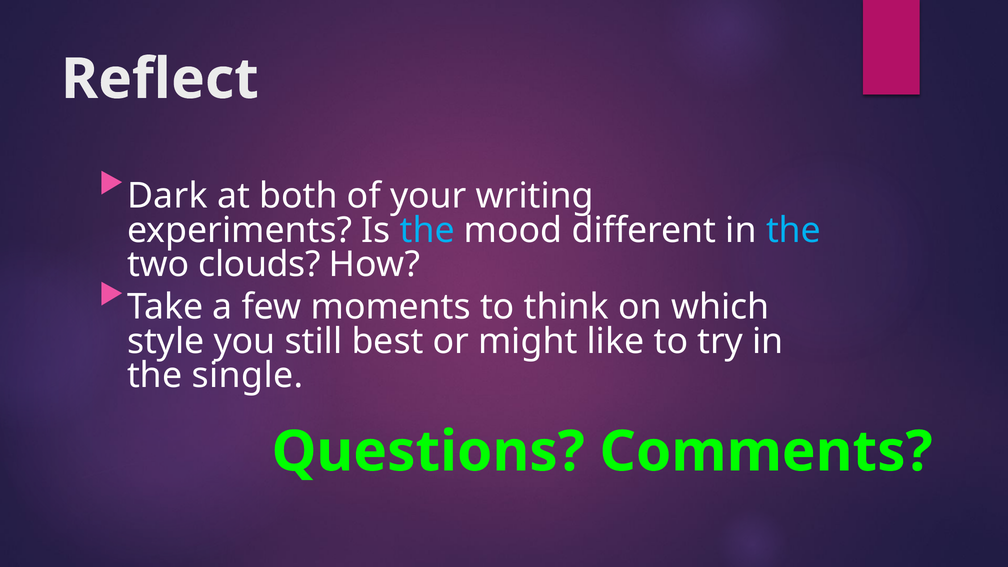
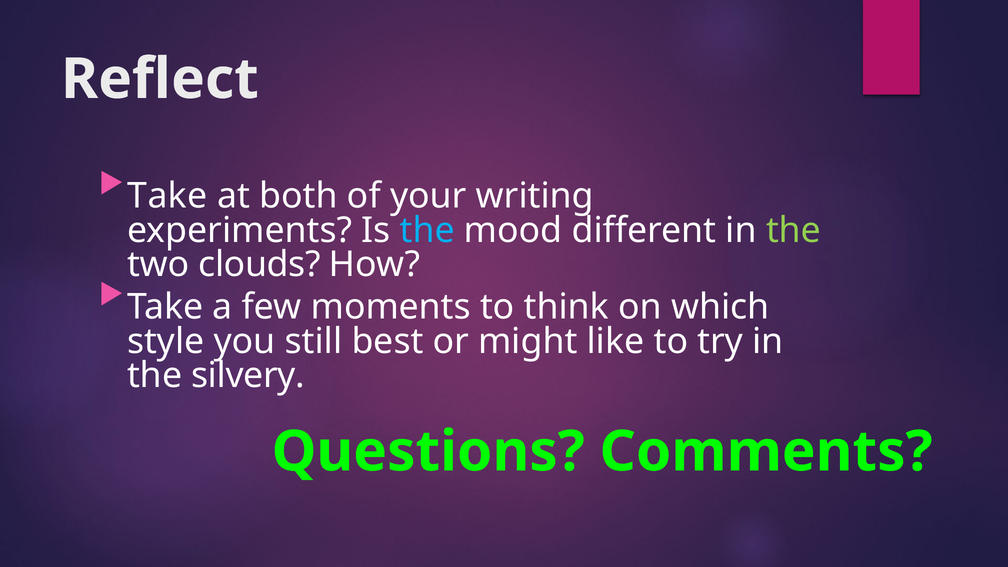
Dark at (167, 196): Dark -> Take
the at (794, 230) colour: light blue -> light green
single: single -> silvery
